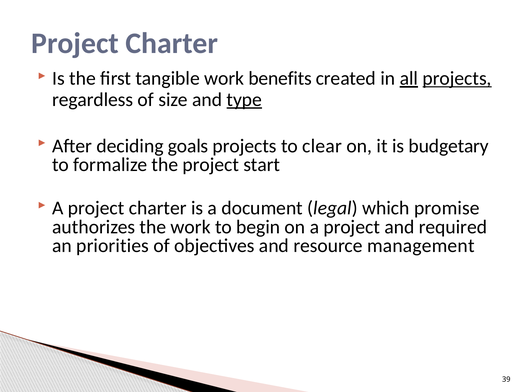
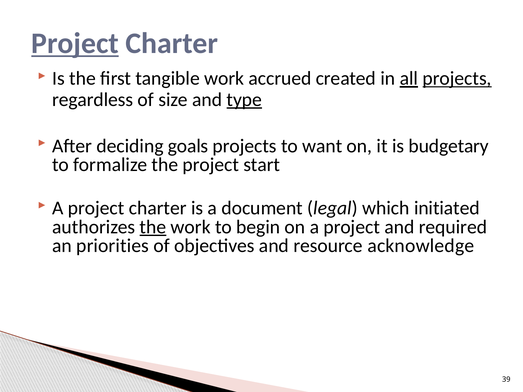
Project at (75, 43) underline: none -> present
benefits: benefits -> accrued
clear: clear -> want
promise: promise -> initiated
the at (153, 227) underline: none -> present
management: management -> acknowledge
